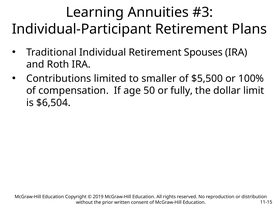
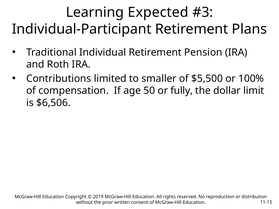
Annuities: Annuities -> Expected
Spouses: Spouses -> Pension
$6,504: $6,504 -> $6,506
